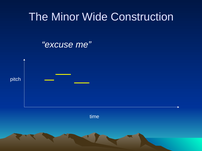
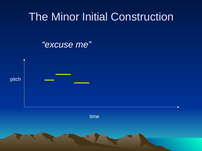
Wide: Wide -> Initial
